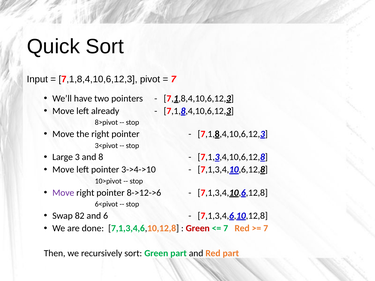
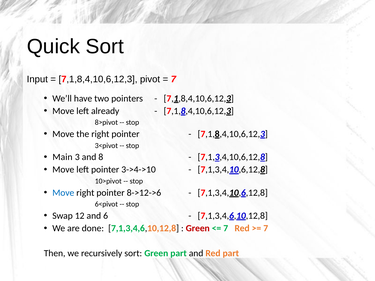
Large: Large -> Main
Move at (63, 193) colour: purple -> blue
82: 82 -> 12
